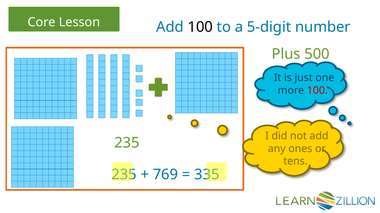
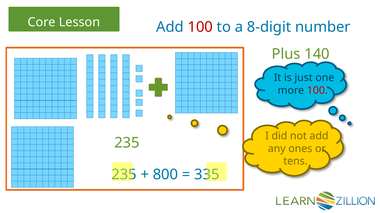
100 at (200, 27) colour: black -> red
5-digit: 5-digit -> 8-digit
500: 500 -> 140
769: 769 -> 800
